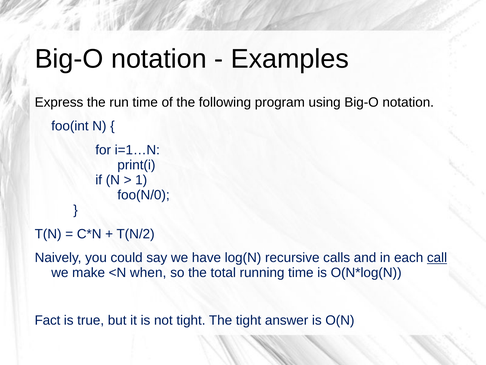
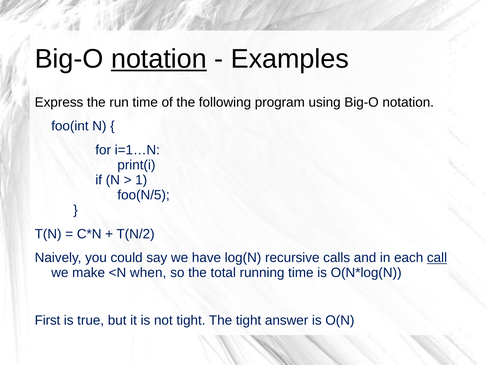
notation at (159, 59) underline: none -> present
foo(N/0: foo(N/0 -> foo(N/5
Fact: Fact -> First
